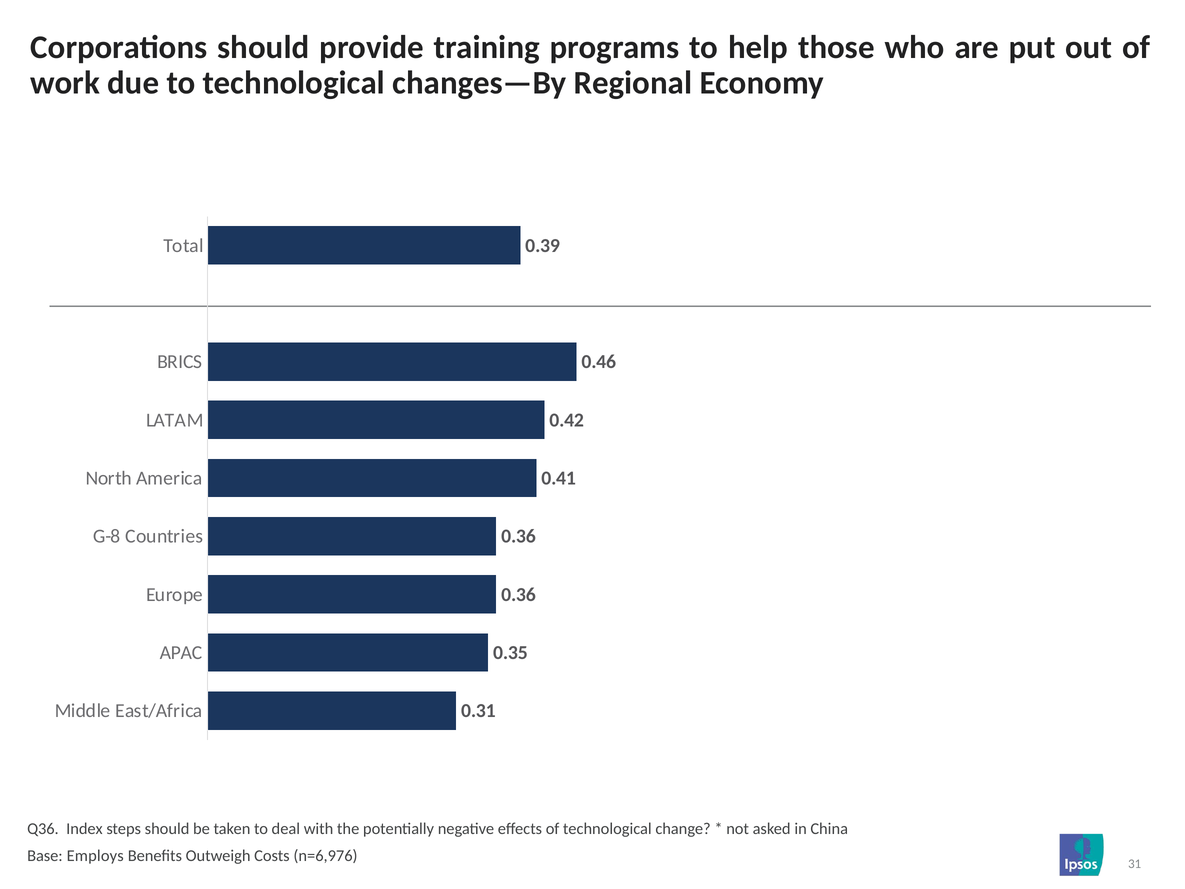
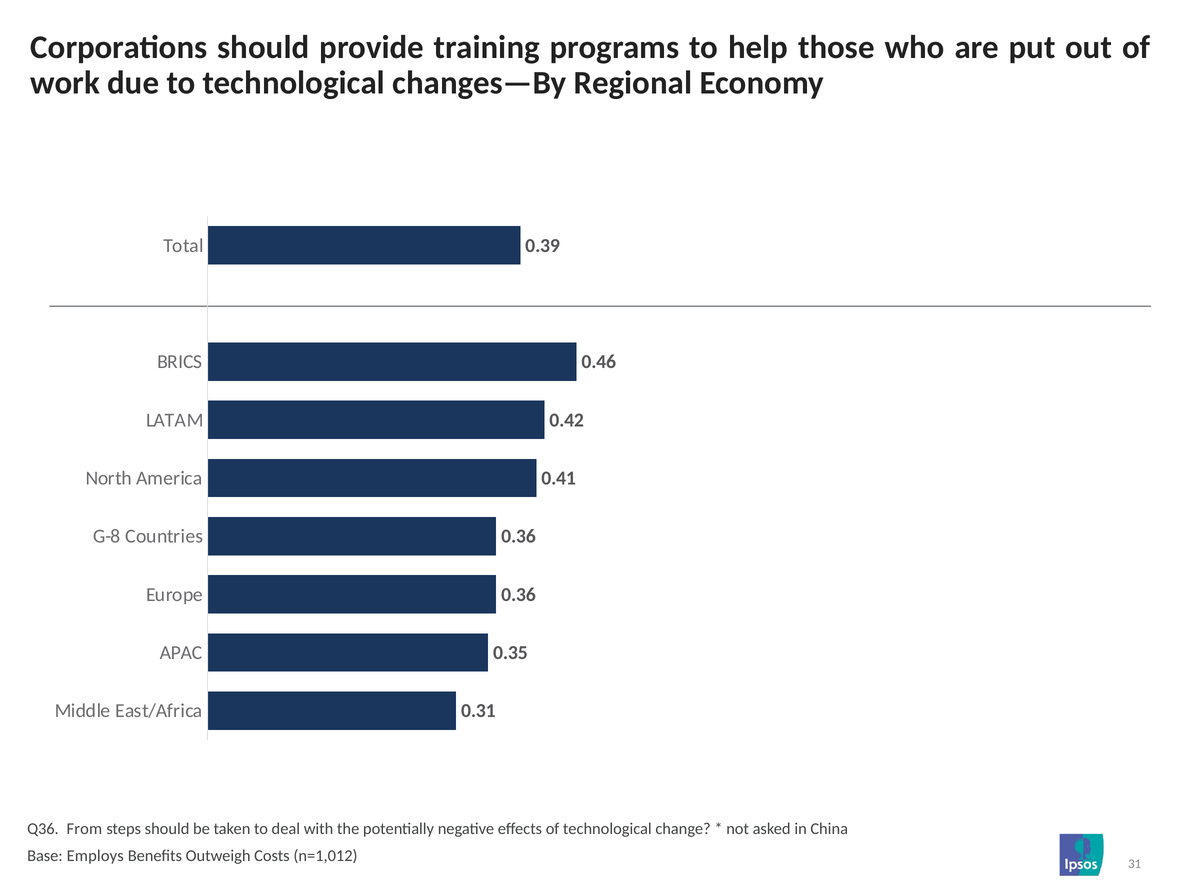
Index: Index -> From
n=6,976: n=6,976 -> n=1,012
